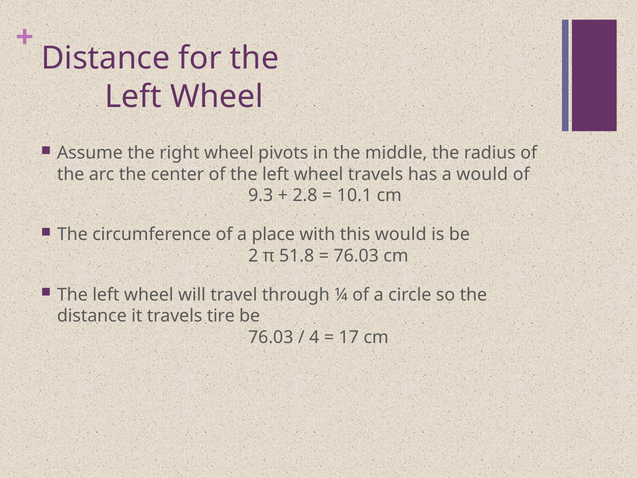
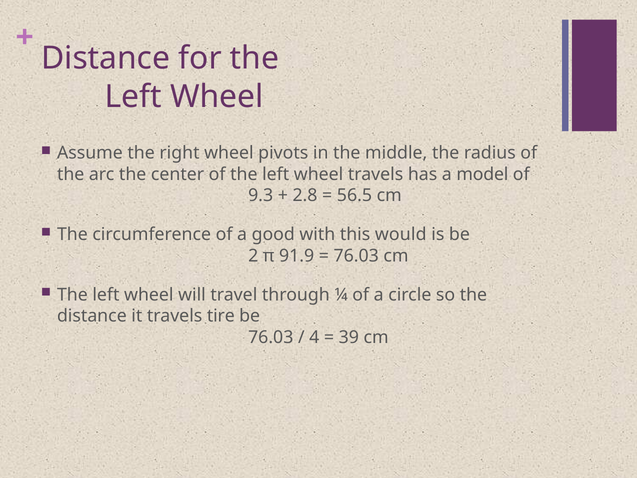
a would: would -> model
10.1: 10.1 -> 56.5
place: place -> good
51.8: 51.8 -> 91.9
17: 17 -> 39
